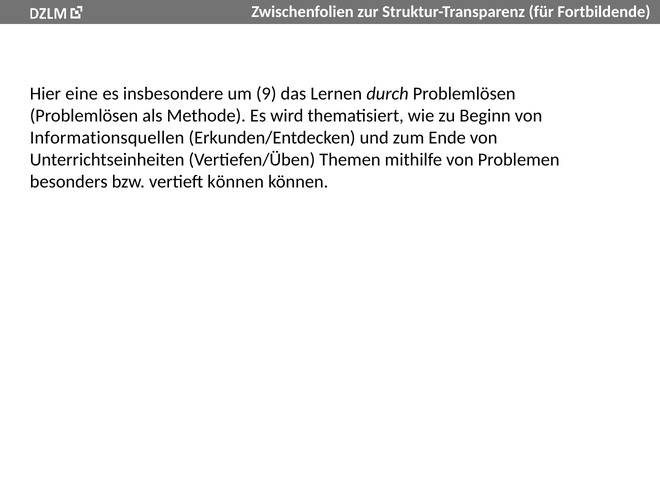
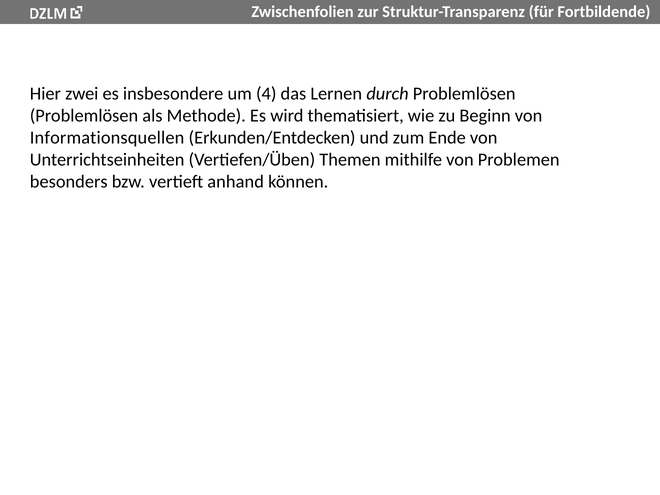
eine: eine -> zwei
9: 9 -> 4
vertieft können: können -> anhand
